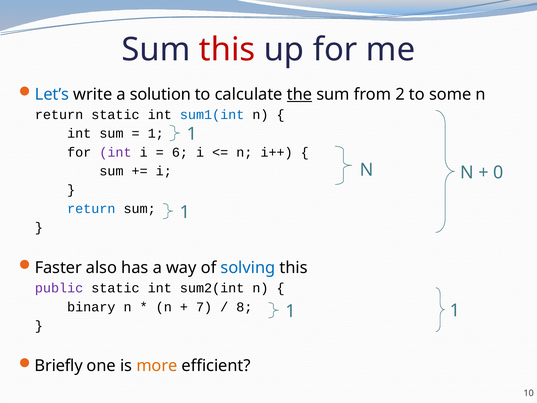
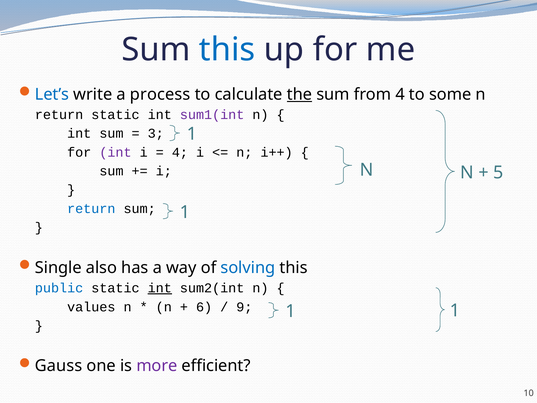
this at (227, 50) colour: red -> blue
solution: solution -> process
from 2: 2 -> 4
sum1(int colour: blue -> purple
1 at (156, 133): 1 -> 3
6 at (180, 152): 6 -> 4
0: 0 -> 5
Faster: Faster -> Single
public colour: purple -> blue
int at (160, 288) underline: none -> present
binary: binary -> values
7: 7 -> 6
8: 8 -> 9
Briefly: Briefly -> Gauss
more colour: orange -> purple
